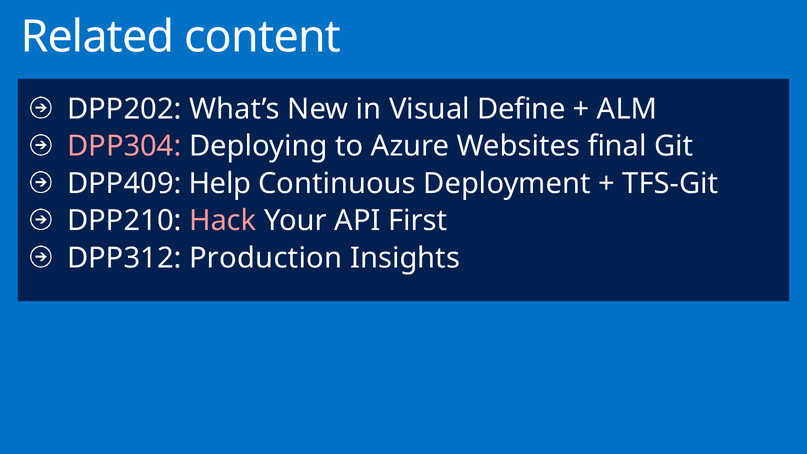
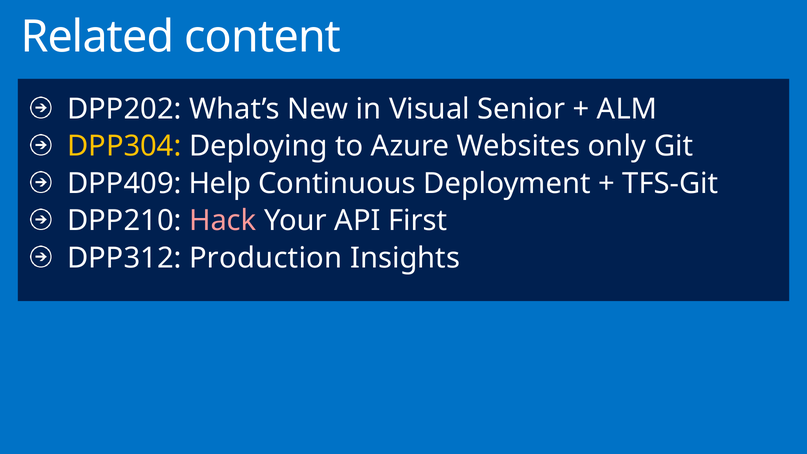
Define: Define -> Senior
DPP304 colour: pink -> yellow
final: final -> only
